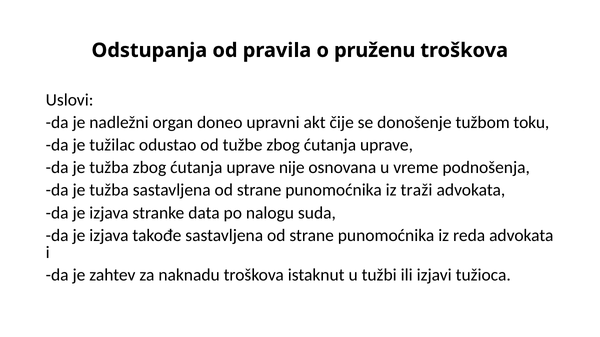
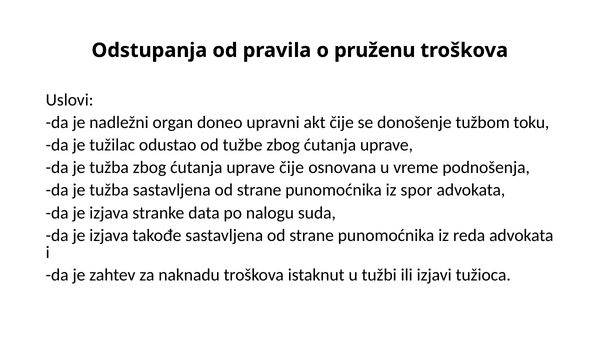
uprave nije: nije -> čije
traži: traži -> spor
